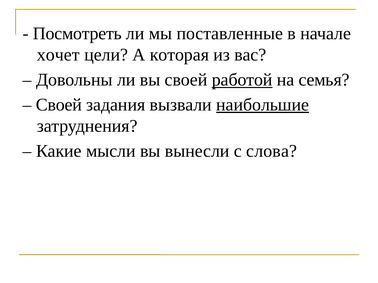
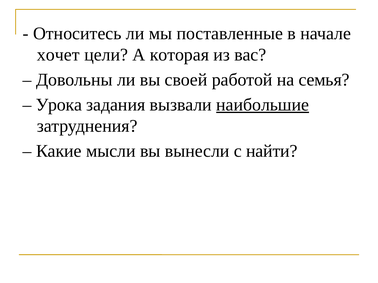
Посмотреть: Посмотреть -> Относитесь
работой underline: present -> none
Своей at (59, 105): Своей -> Урока
слова: слова -> найти
